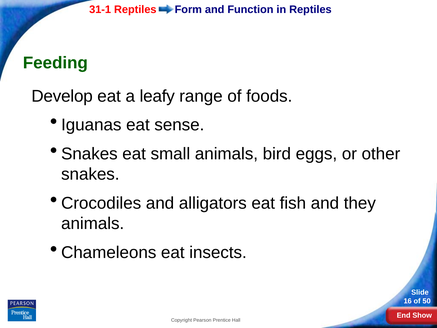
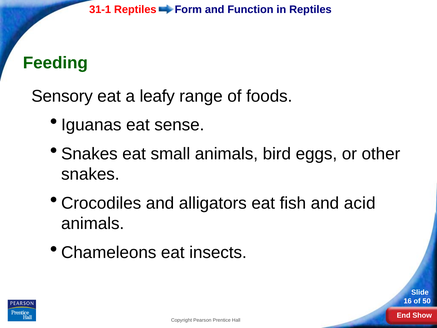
Develop: Develop -> Sensory
they: they -> acid
